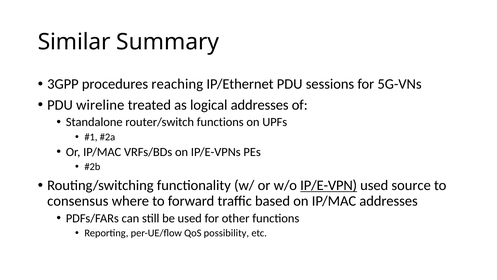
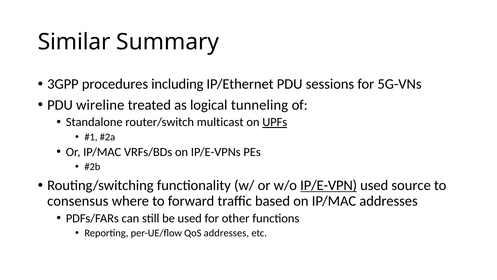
reaching: reaching -> including
logical addresses: addresses -> tunneling
router/switch functions: functions -> multicast
UPFs underline: none -> present
QoS possibility: possibility -> addresses
